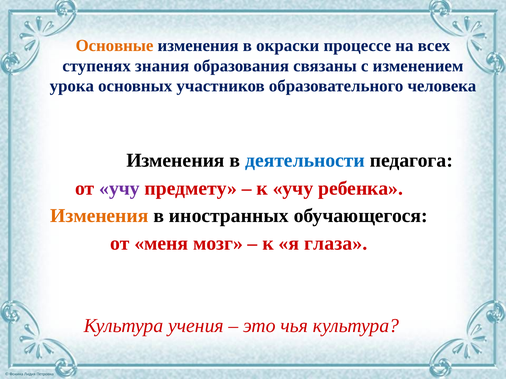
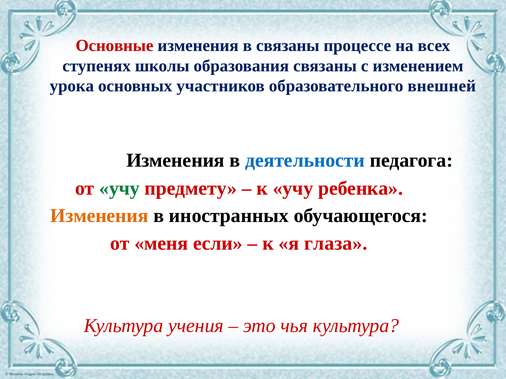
Основные colour: orange -> red
в окраски: окраски -> связаны
знания: знания -> школы
человека: человека -> внешней
учу at (119, 189) colour: purple -> green
мозг: мозг -> если
